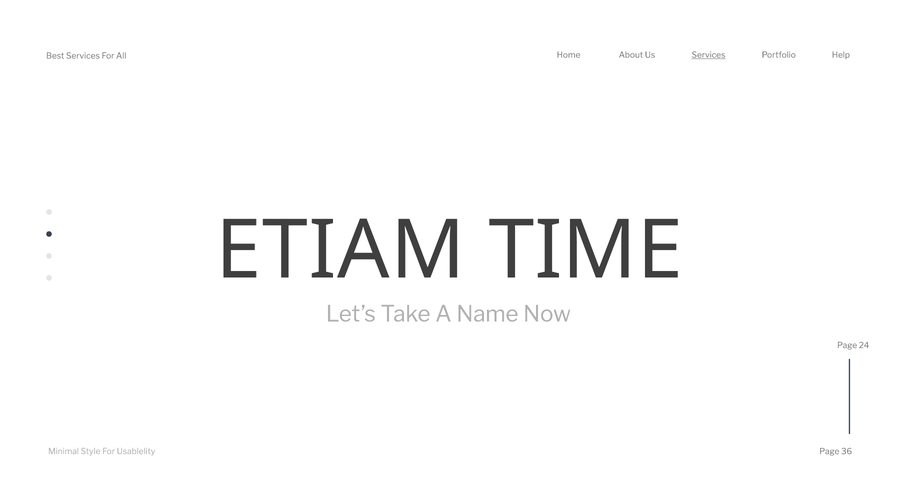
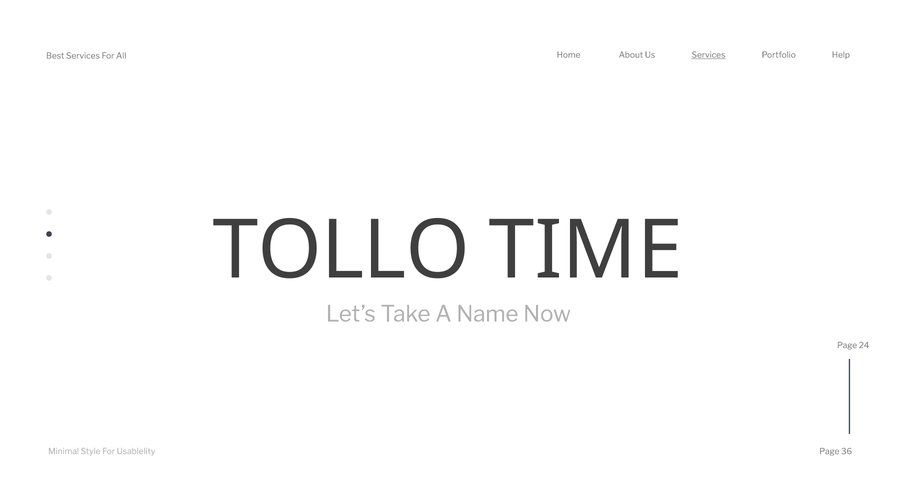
ETIAM: ETIAM -> TOLLO
